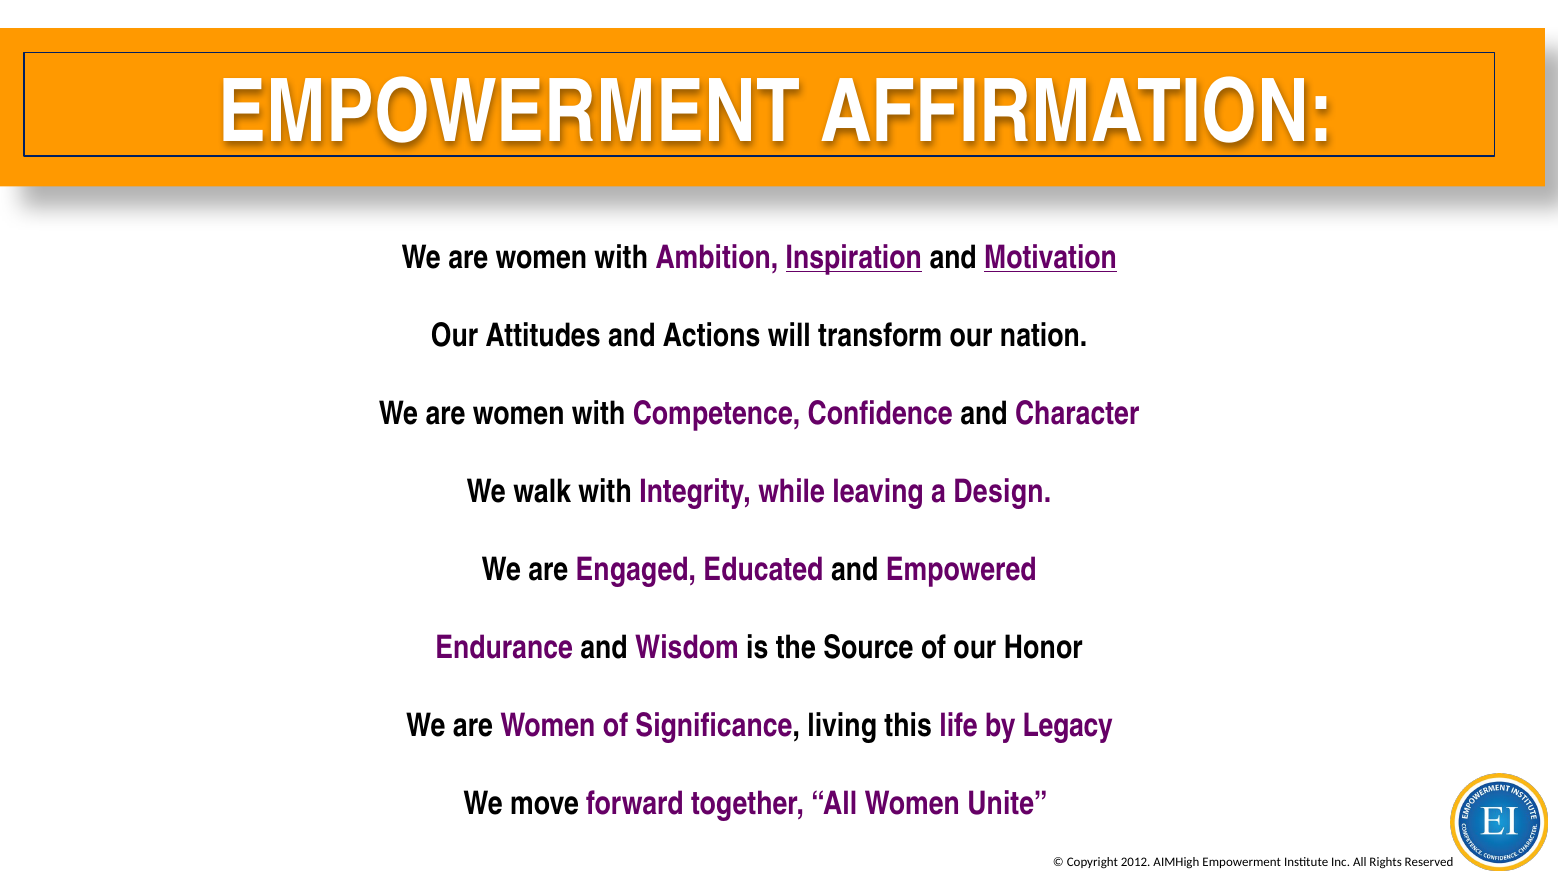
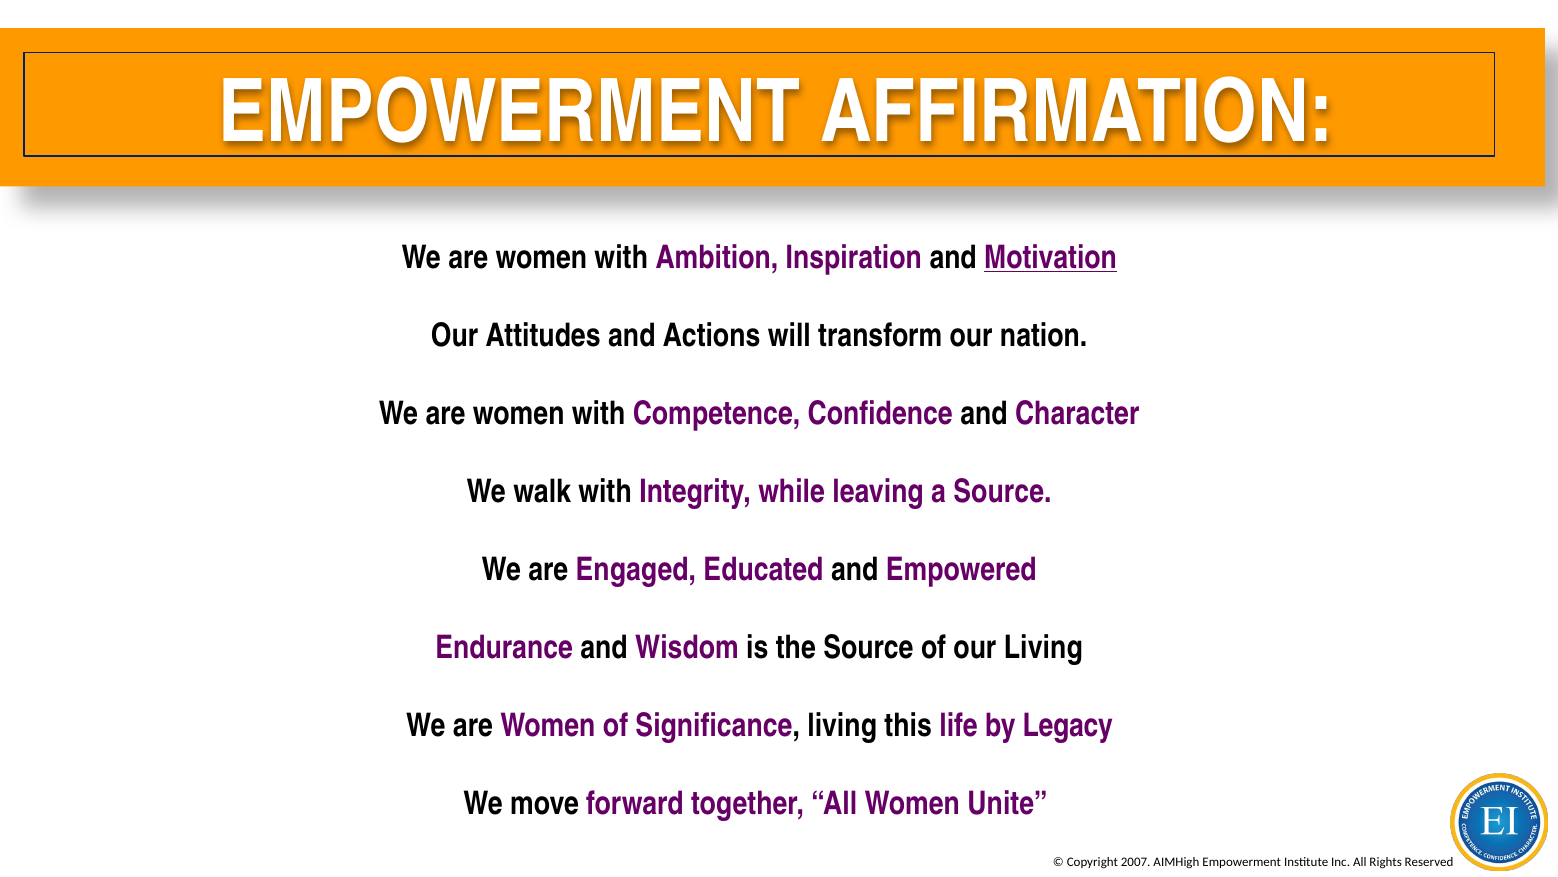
Inspiration underline: present -> none
a Design: Design -> Source
our Honor: Honor -> Living
2012: 2012 -> 2007
